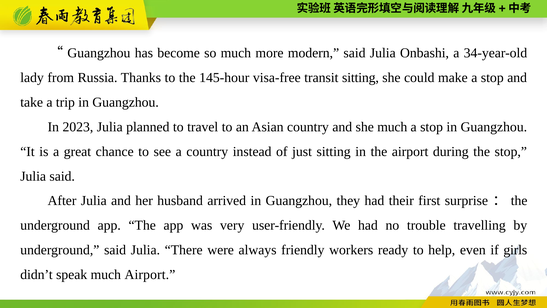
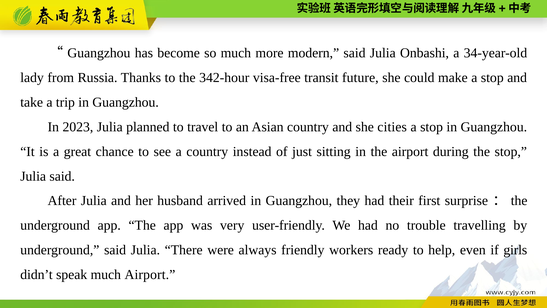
145-hour: 145-hour -> 342-hour
transit sitting: sitting -> future
she much: much -> cities
